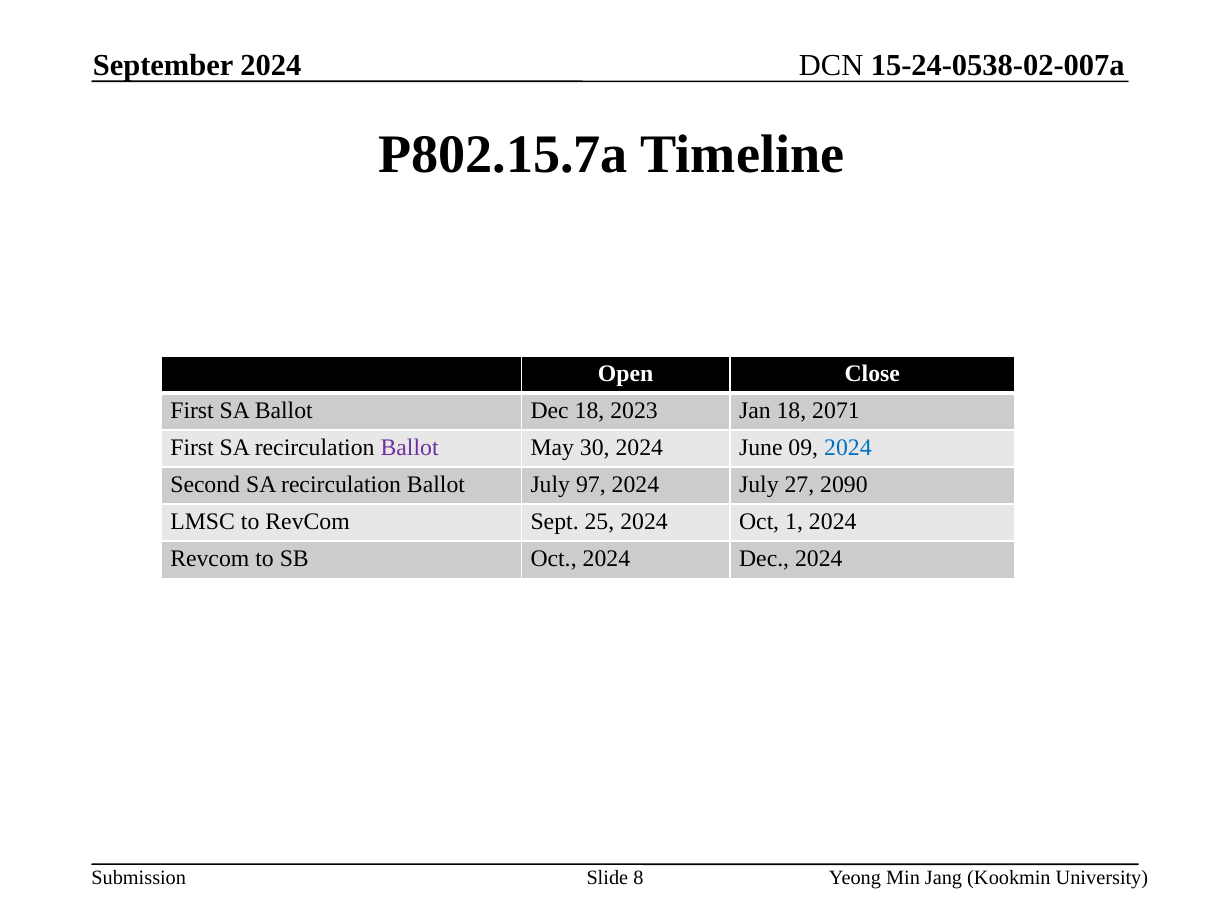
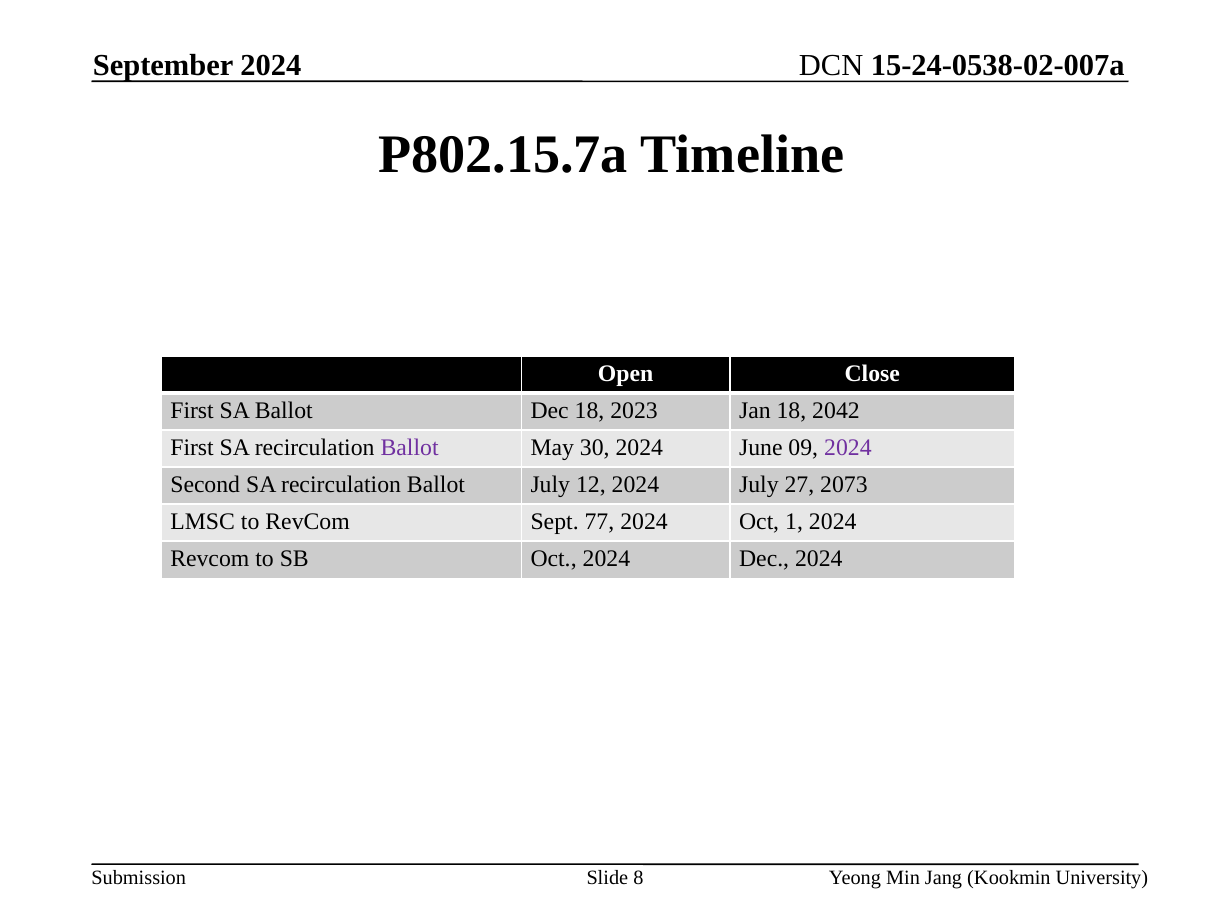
2071: 2071 -> 2042
2024 at (848, 448) colour: blue -> purple
97: 97 -> 12
2090: 2090 -> 2073
25: 25 -> 77
